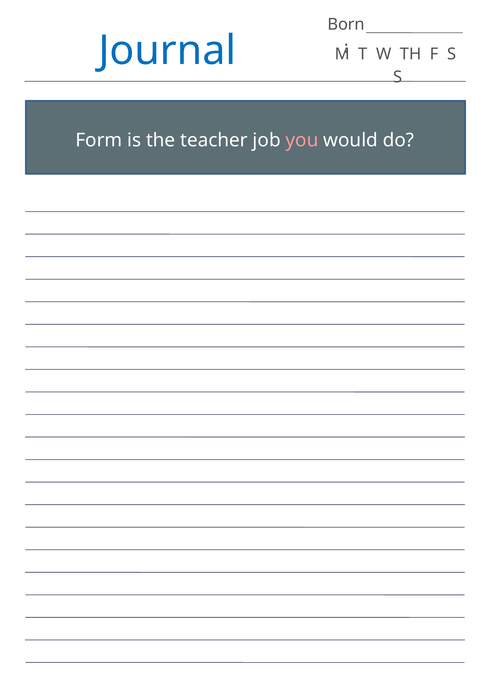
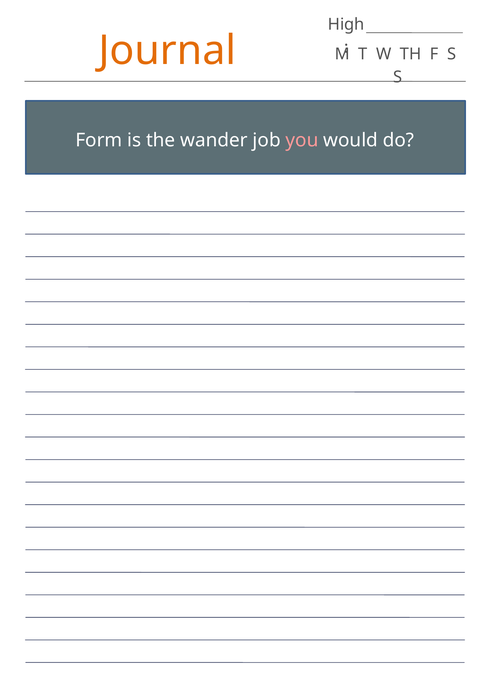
Born: Born -> High
Journal colour: blue -> orange
teacher: teacher -> wander
